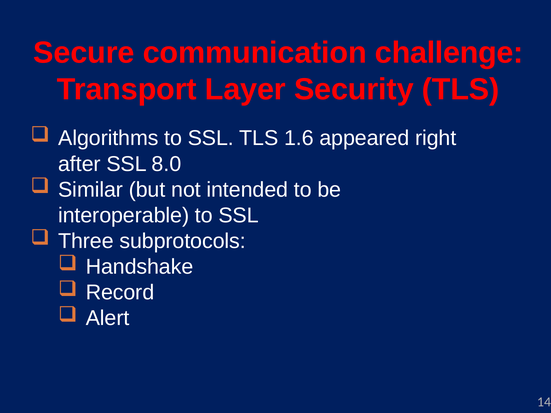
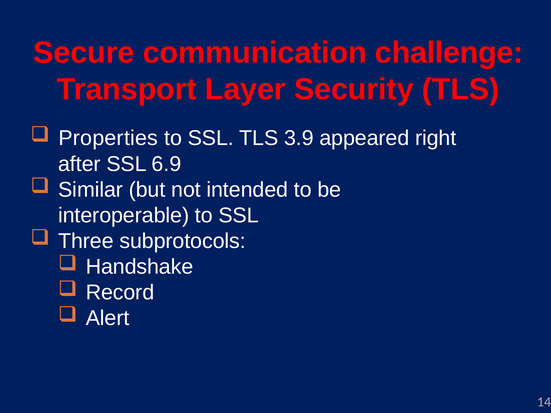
Algorithms: Algorithms -> Properties
1.6: 1.6 -> 3.9
8.0: 8.0 -> 6.9
